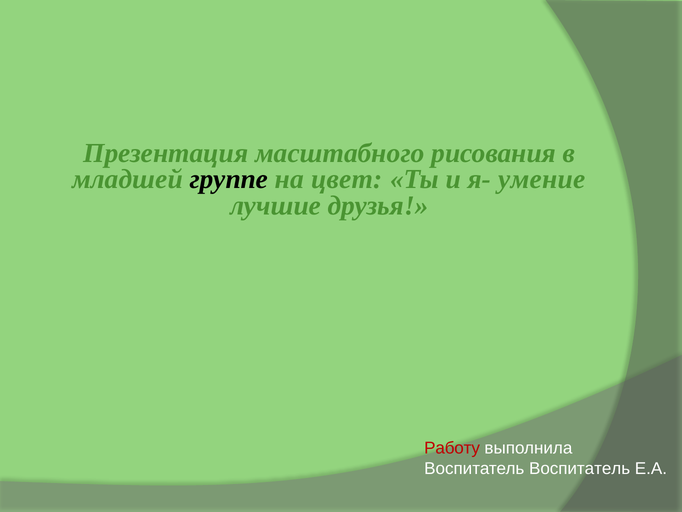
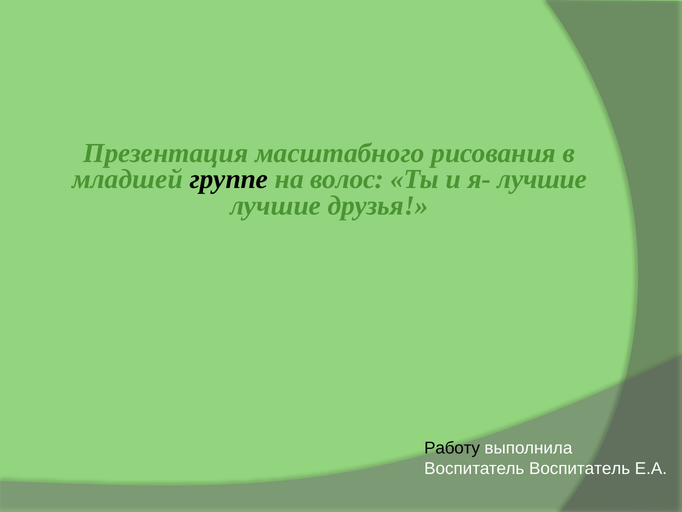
цвет: цвет -> волос
я- умение: умение -> лучшие
Работу colour: red -> black
